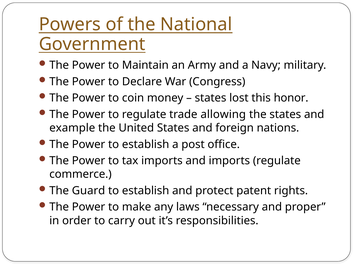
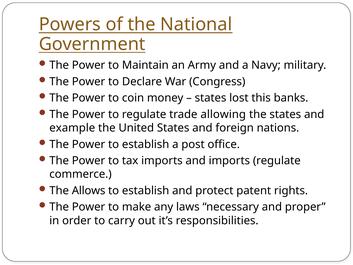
honor: honor -> banks
Guard: Guard -> Allows
